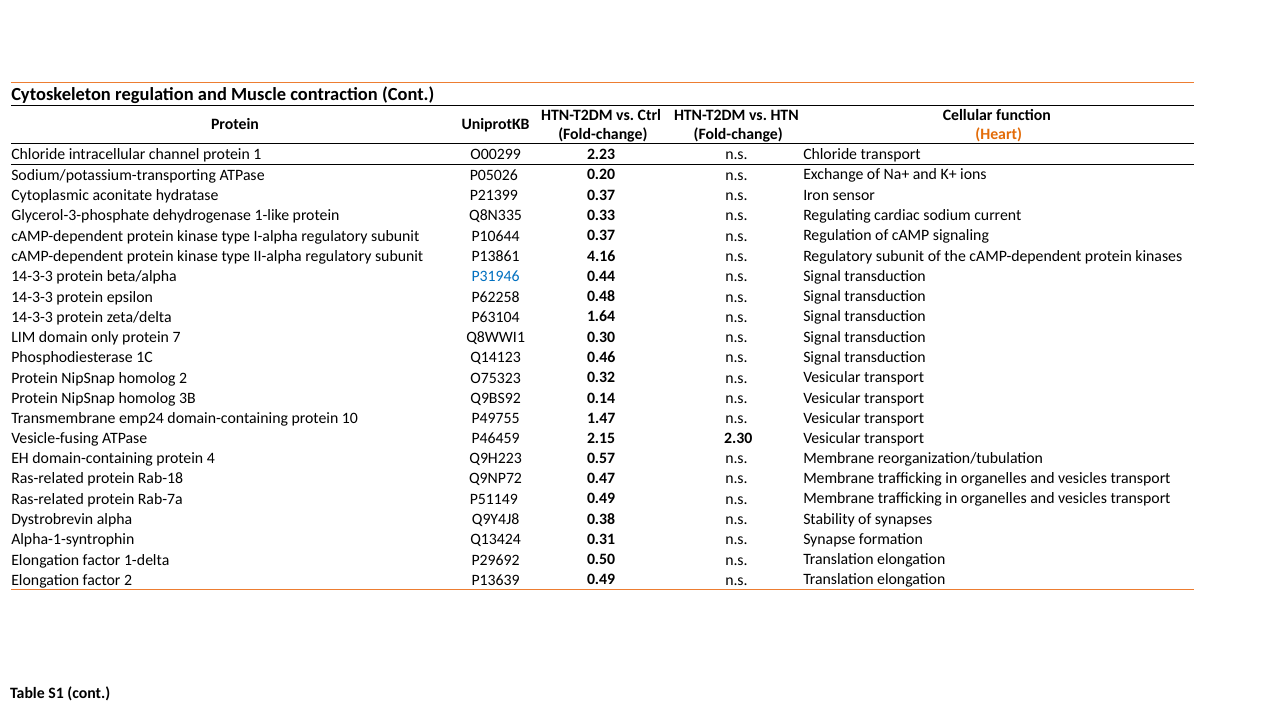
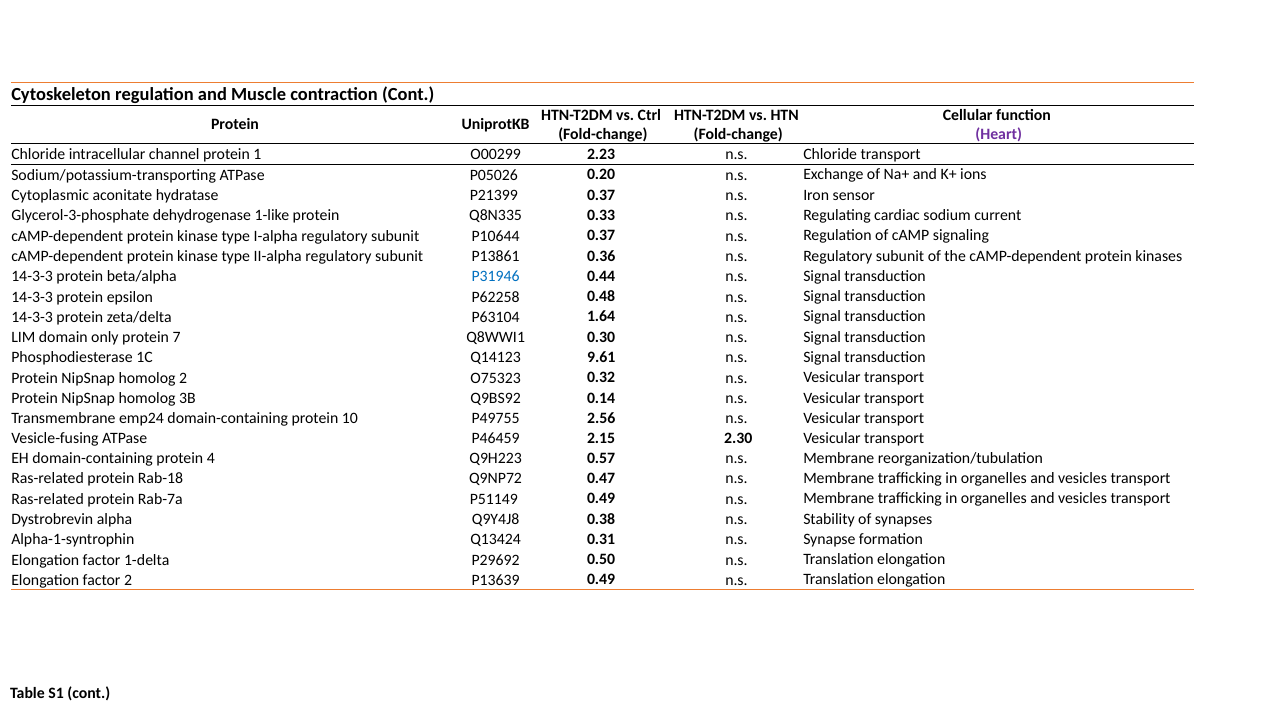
Heart colour: orange -> purple
4.16: 4.16 -> 0.36
0.46: 0.46 -> 9.61
1.47: 1.47 -> 2.56
